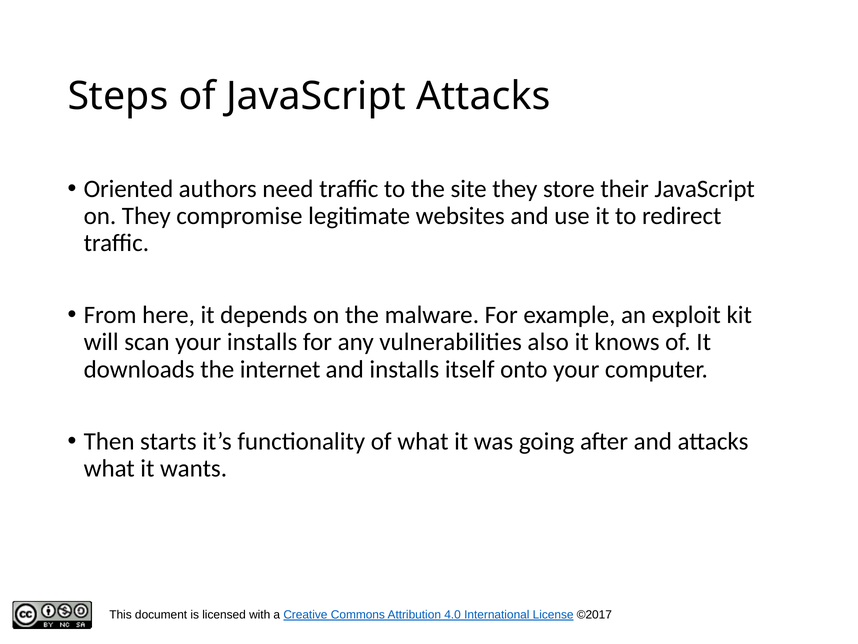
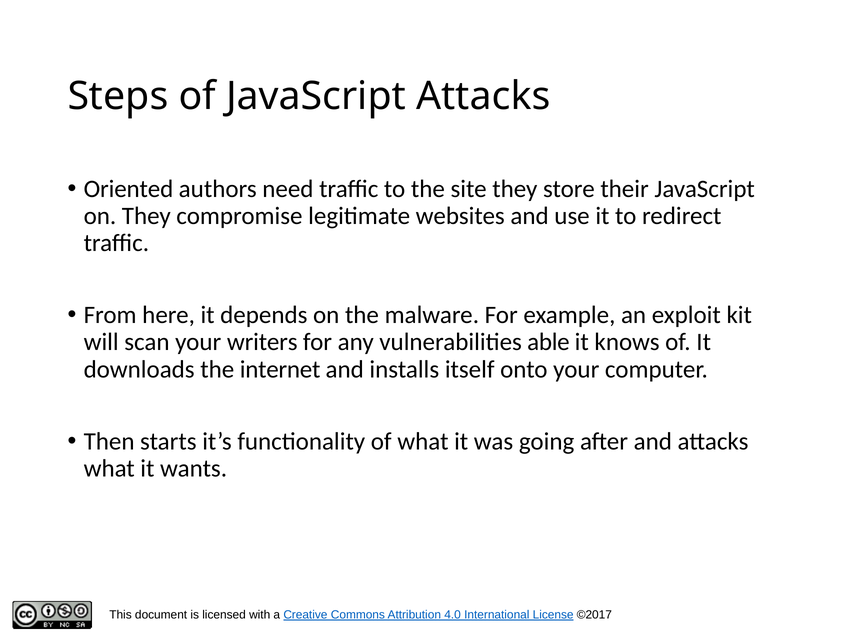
your installs: installs -> writers
also: also -> able
